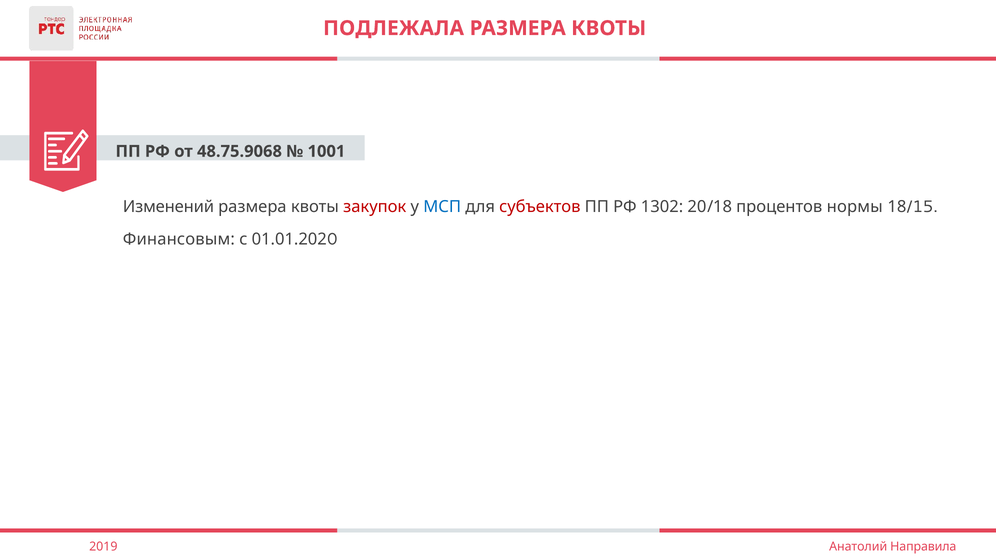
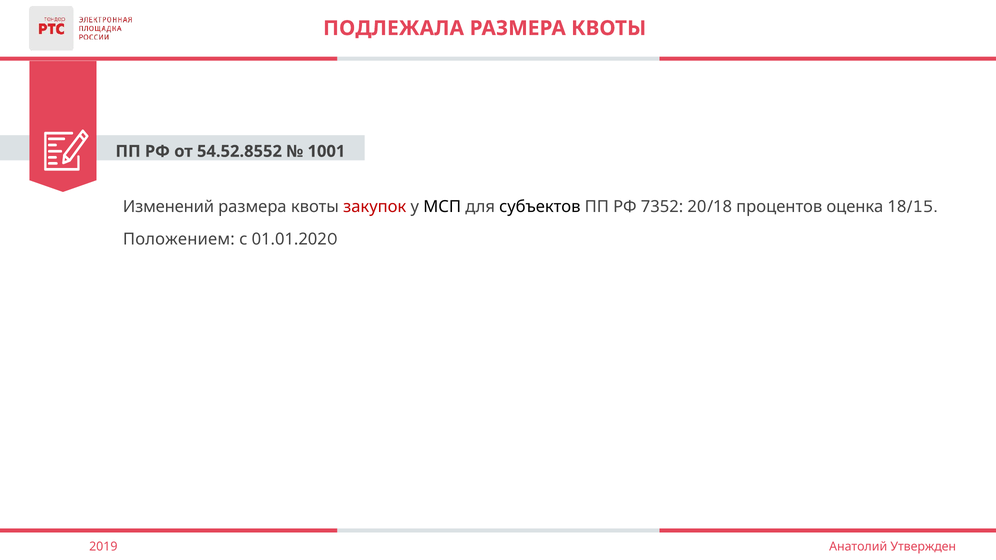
48.75.9068: 48.75.9068 -> 54.52.8552
МСП colour: blue -> black
субъектов colour: red -> black
1302: 1302 -> 7352
нормы: нормы -> оценка
Финансовым: Финансовым -> Положением
Направила: Направила -> Утвержден
